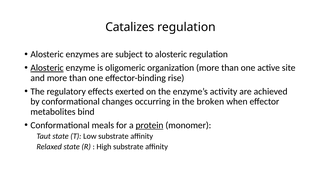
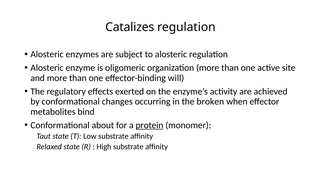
Alosteric at (47, 68) underline: present -> none
rise: rise -> will
meals: meals -> about
